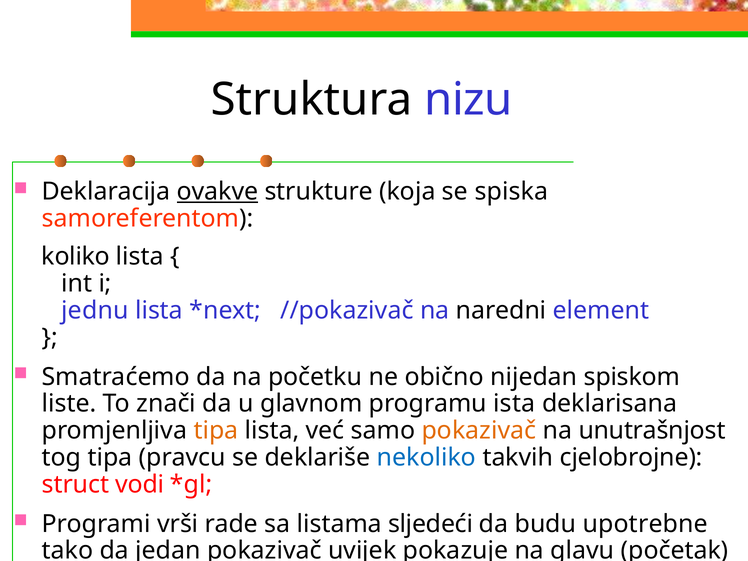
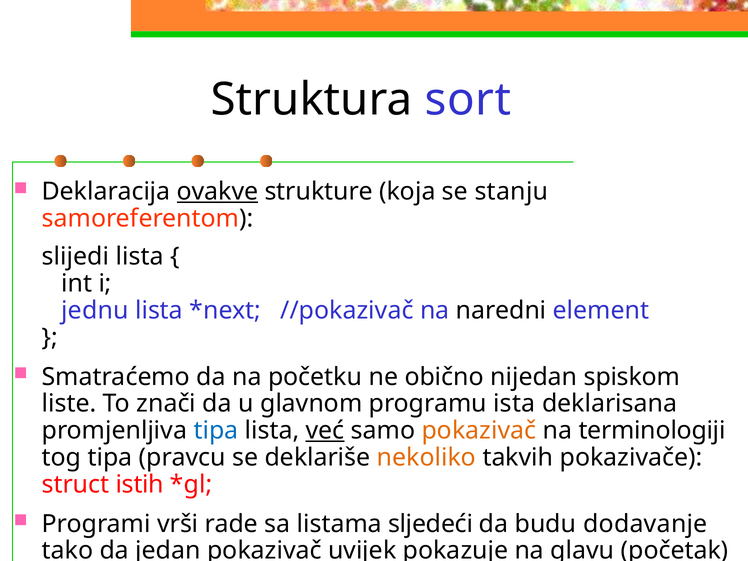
nizu: nizu -> sort
spiska: spiska -> stanju
koliko: koliko -> slijedi
tipa at (216, 431) colour: orange -> blue
već underline: none -> present
unutrašnjost: unutrašnjost -> terminologiji
nekoliko colour: blue -> orange
cjelobrojne: cjelobrojne -> pokazivače
vodi: vodi -> istih
upotrebne: upotrebne -> dodavanje
